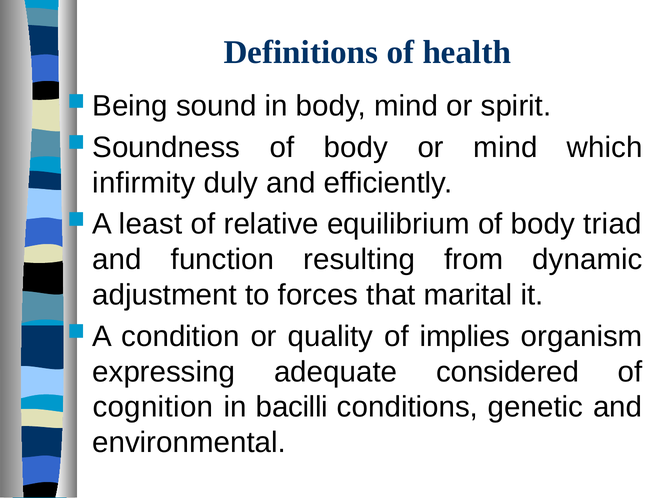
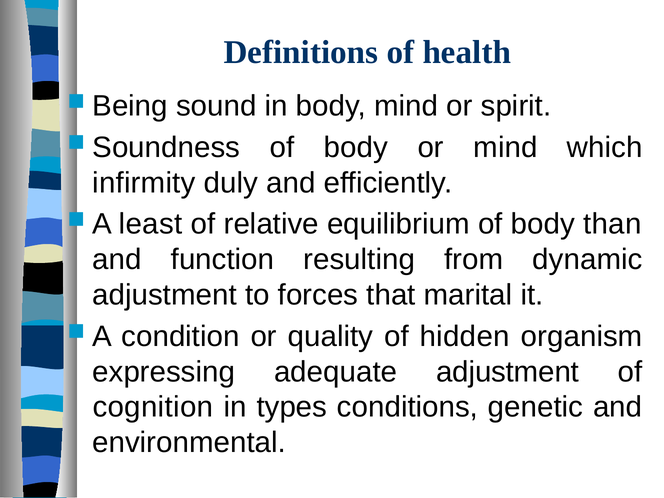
triad: triad -> than
implies: implies -> hidden
adequate considered: considered -> adjustment
bacilli: bacilli -> types
